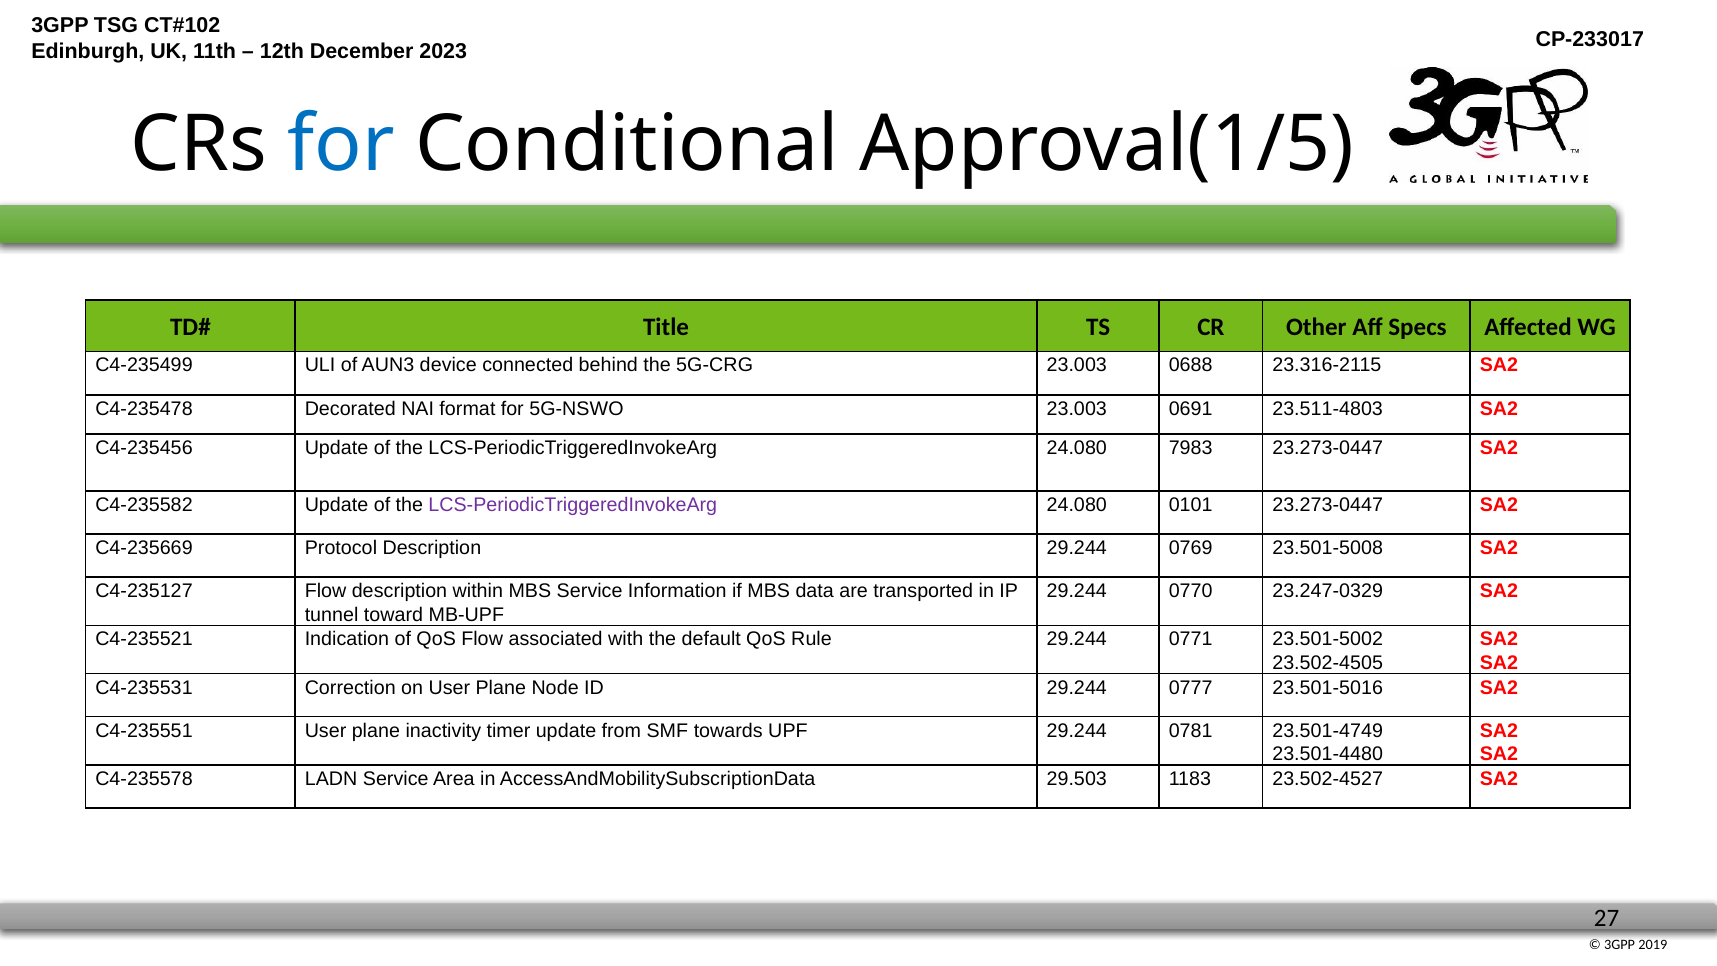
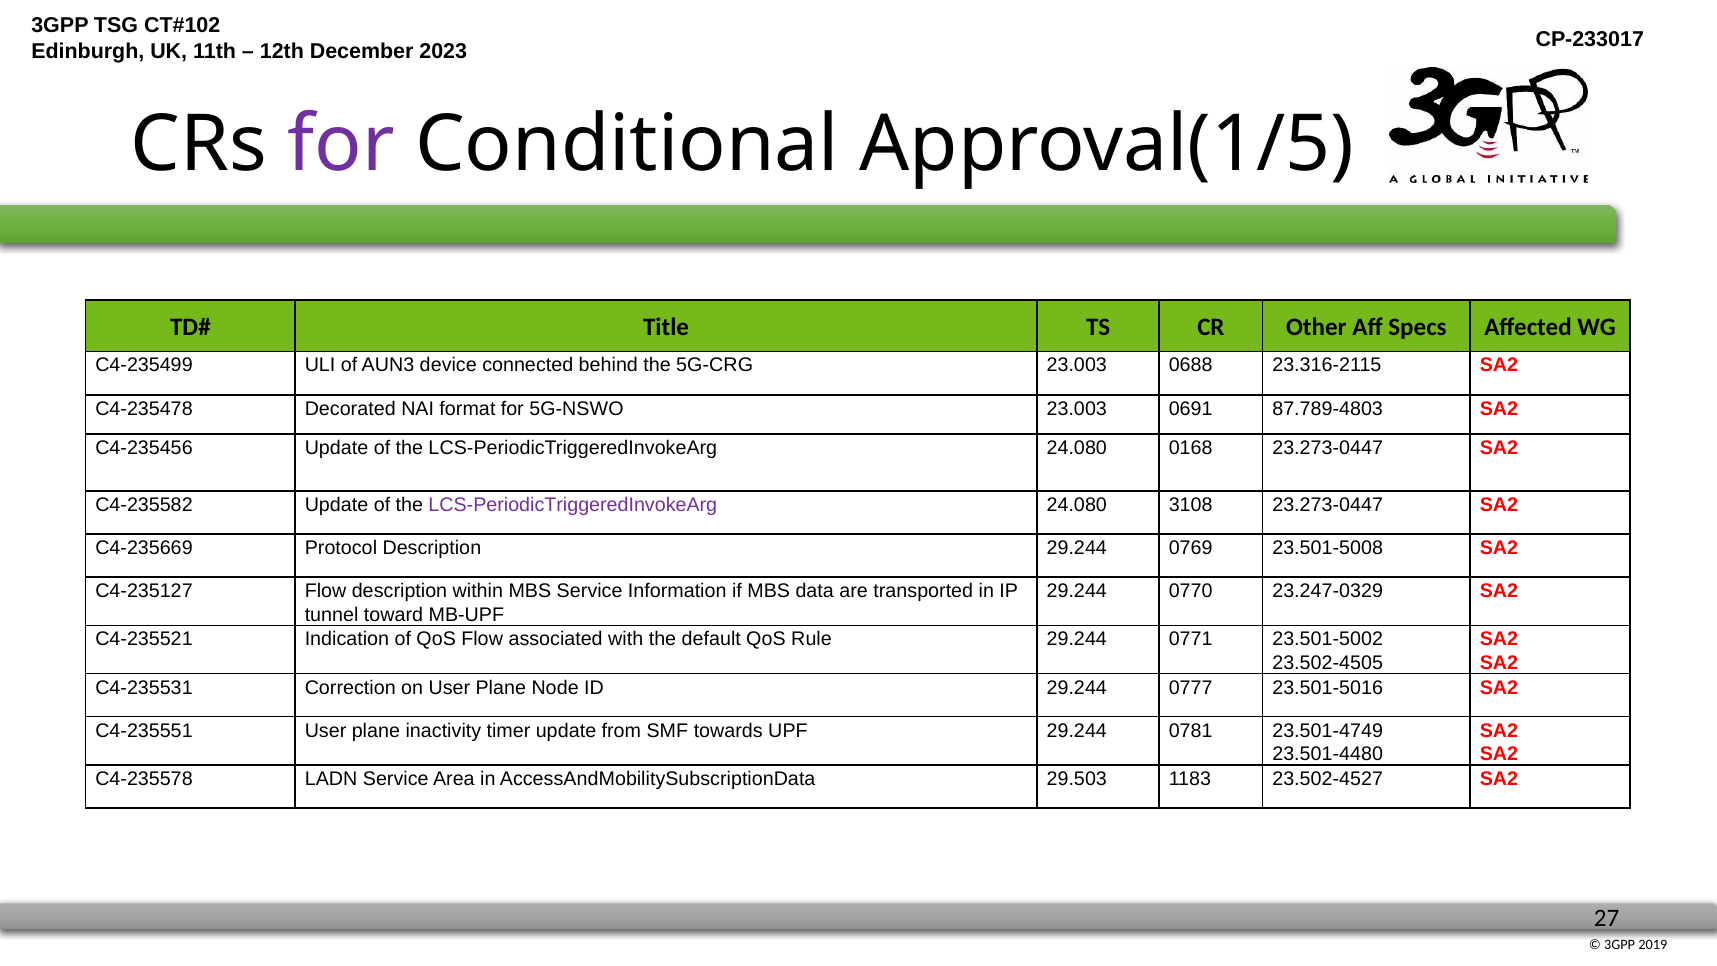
for at (341, 144) colour: blue -> purple
23.511-4803: 23.511-4803 -> 87.789-4803
7983: 7983 -> 0168
0101: 0101 -> 3108
